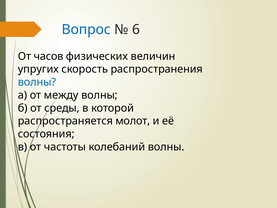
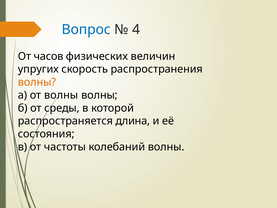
6: 6 -> 4
волны at (37, 82) colour: blue -> orange
от между: между -> волны
молот: молот -> длина
